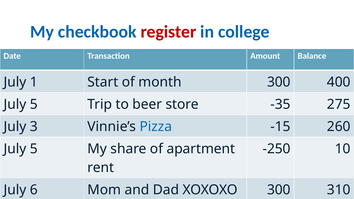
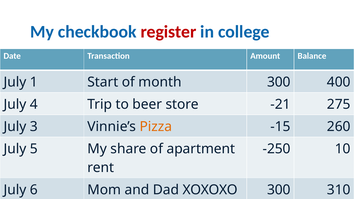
5 at (34, 104): 5 -> 4
store -35: -35 -> -21
Pizza colour: blue -> orange
